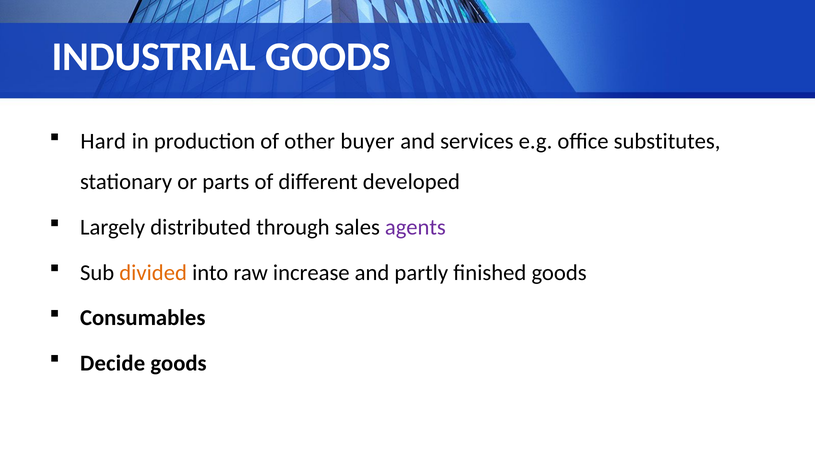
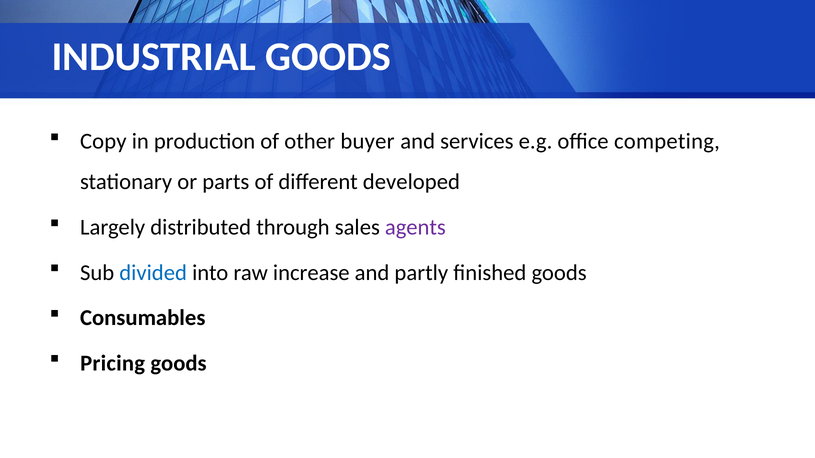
Hard: Hard -> Copy
substitutes: substitutes -> competing
divided colour: orange -> blue
Decide: Decide -> Pricing
